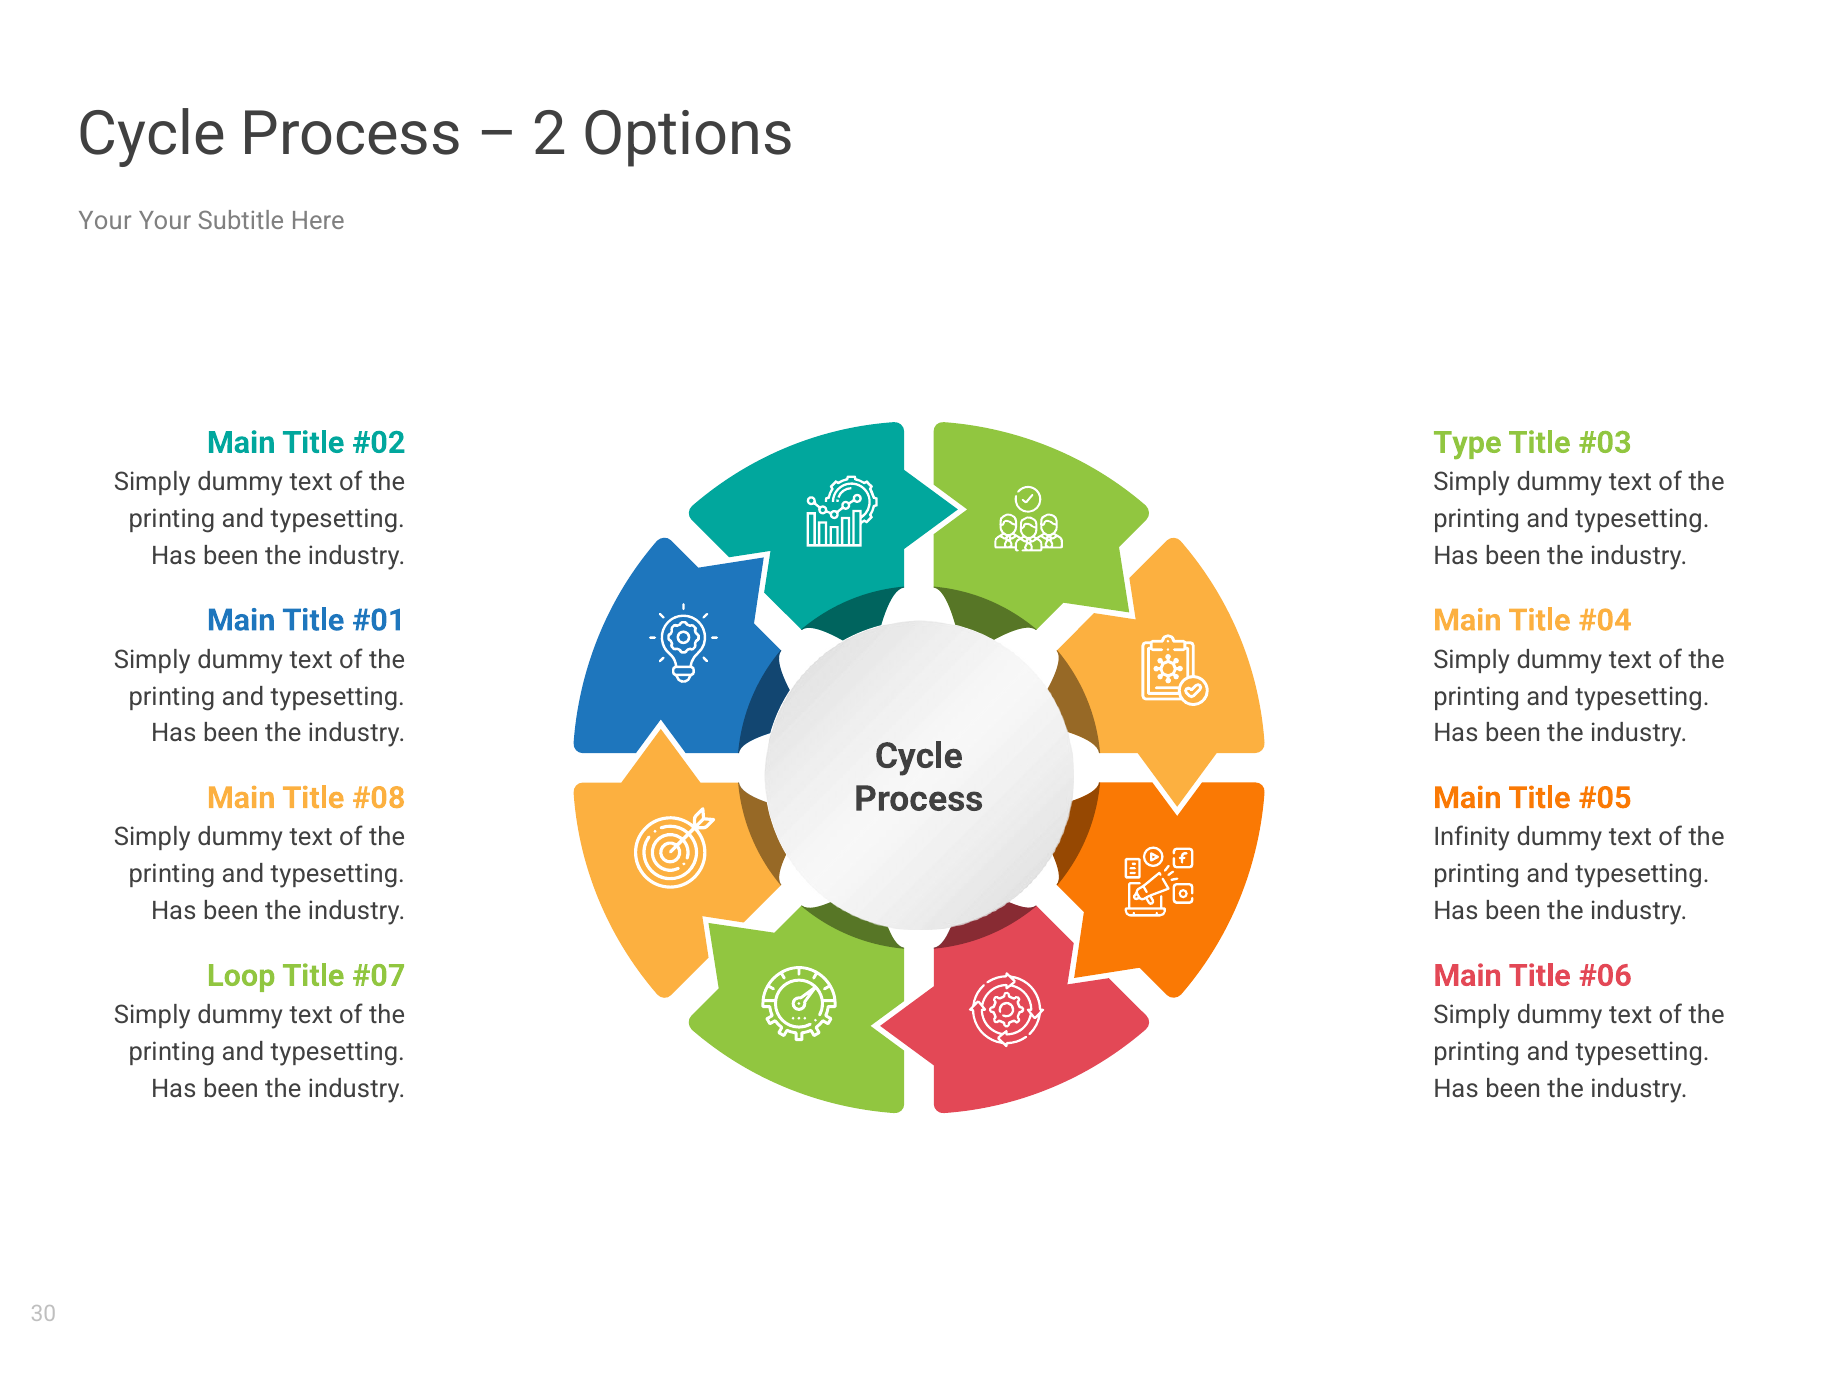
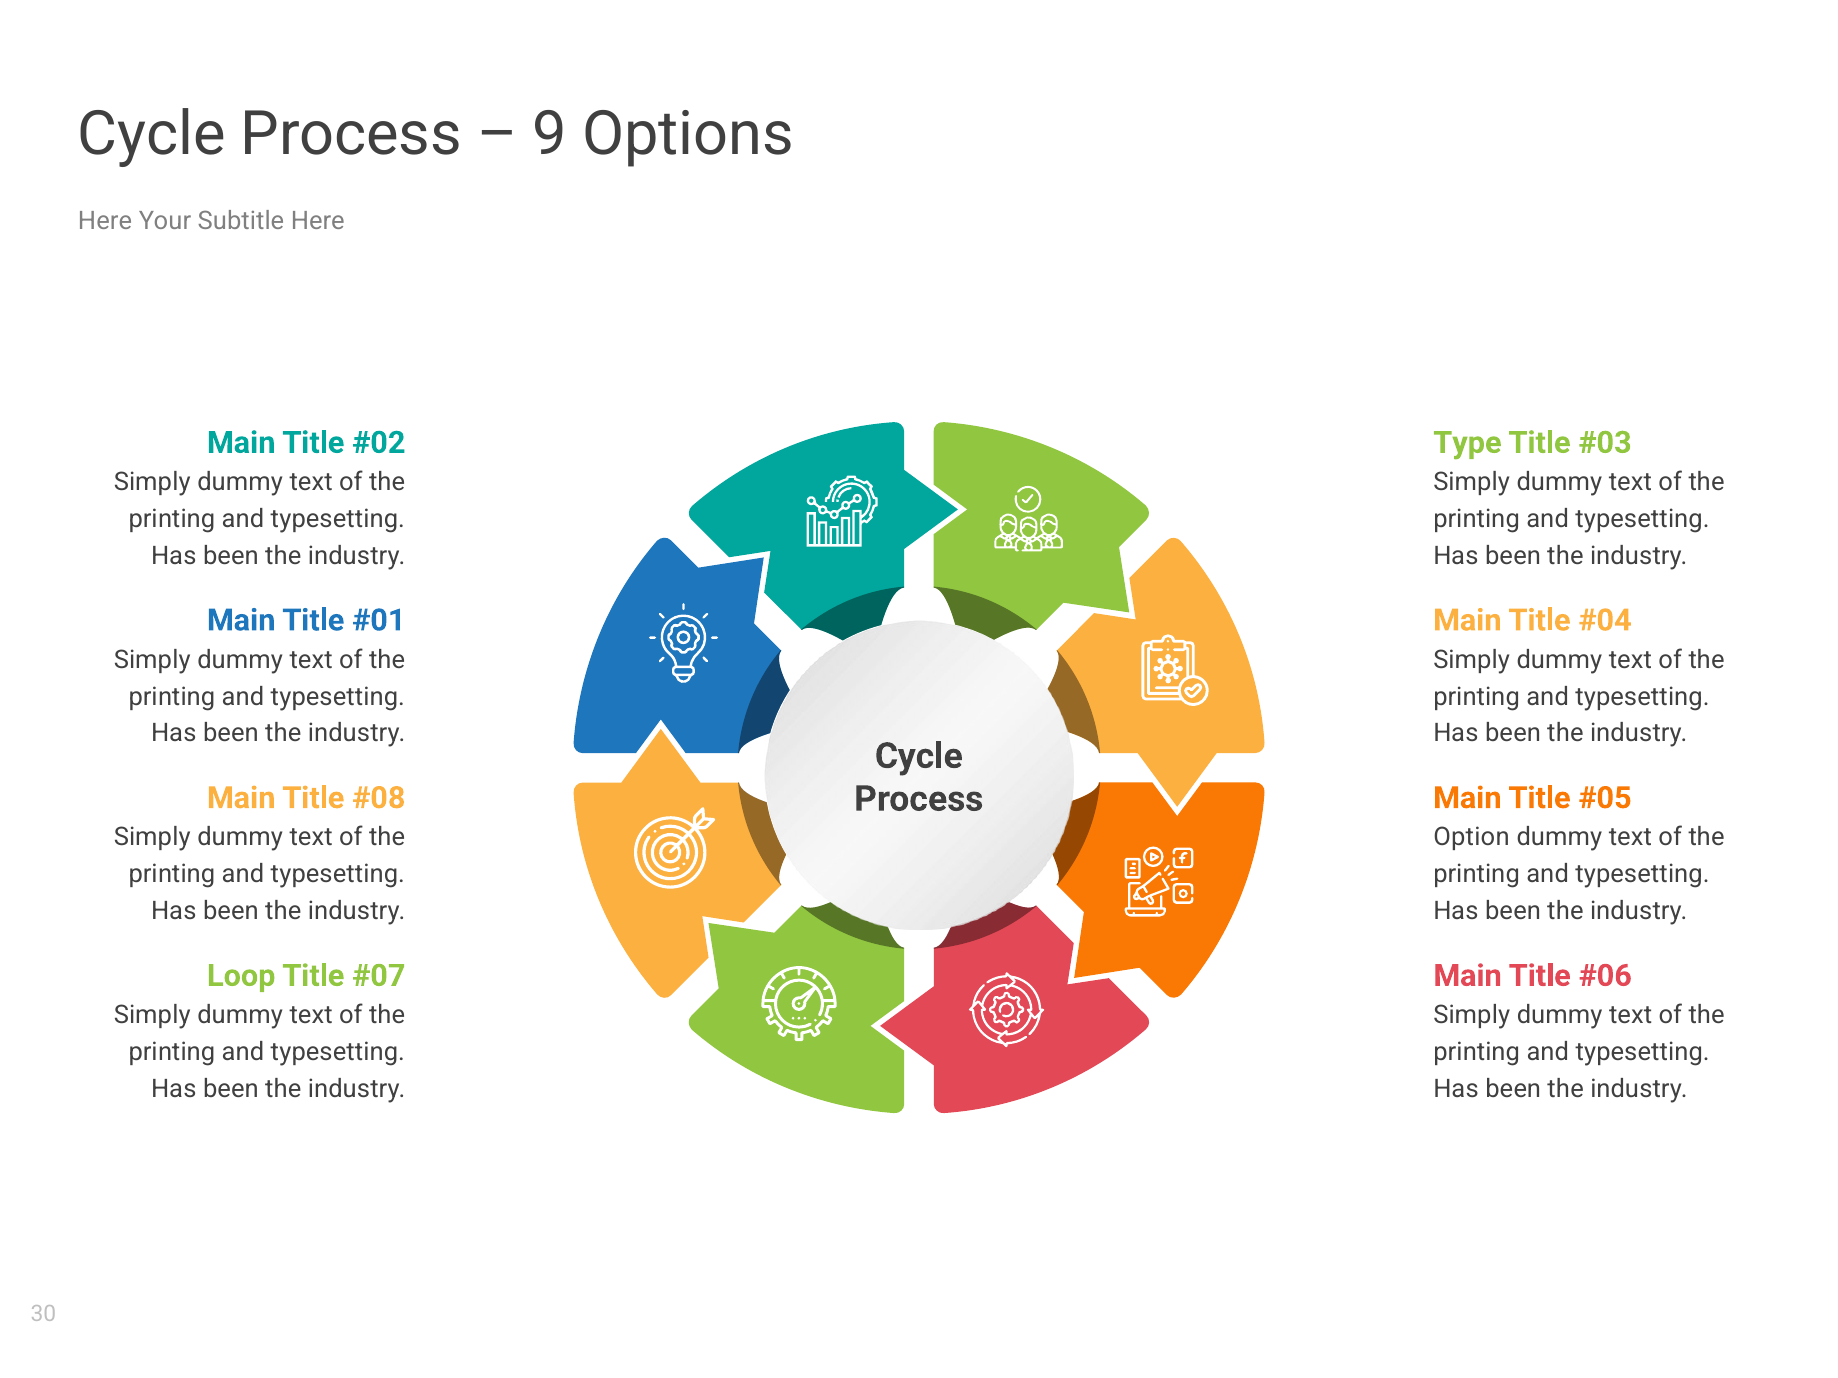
2: 2 -> 9
Your at (105, 221): Your -> Here
Infinity: Infinity -> Option
